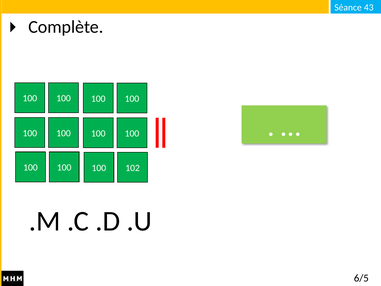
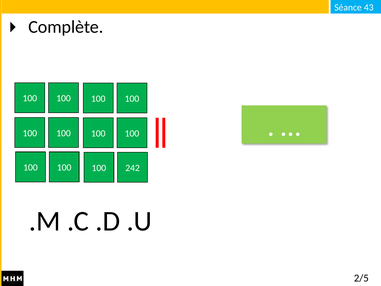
102: 102 -> 242
6/5: 6/5 -> 2/5
